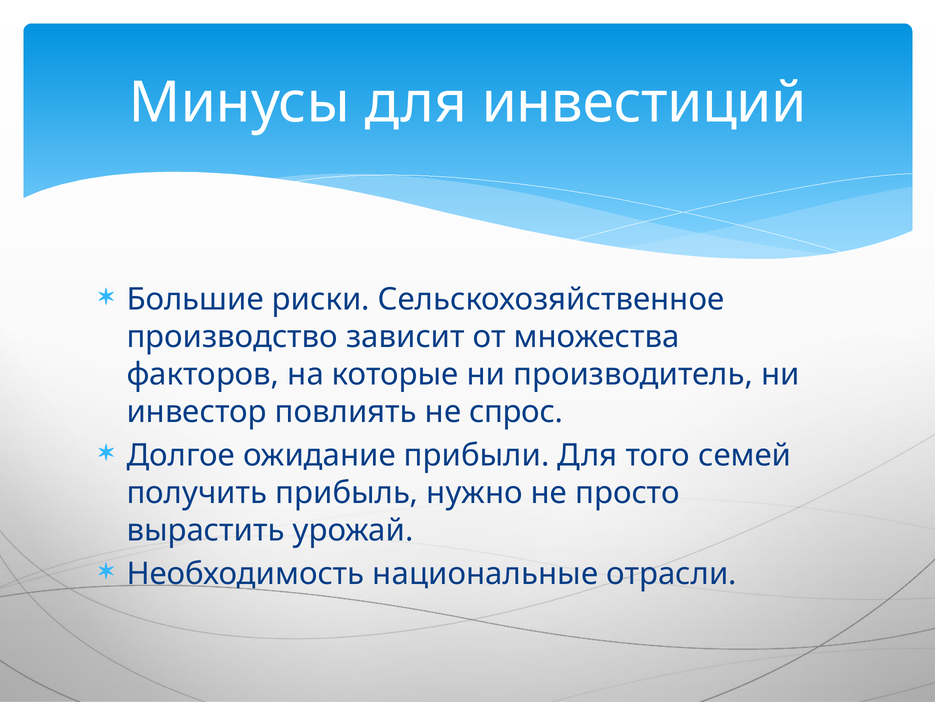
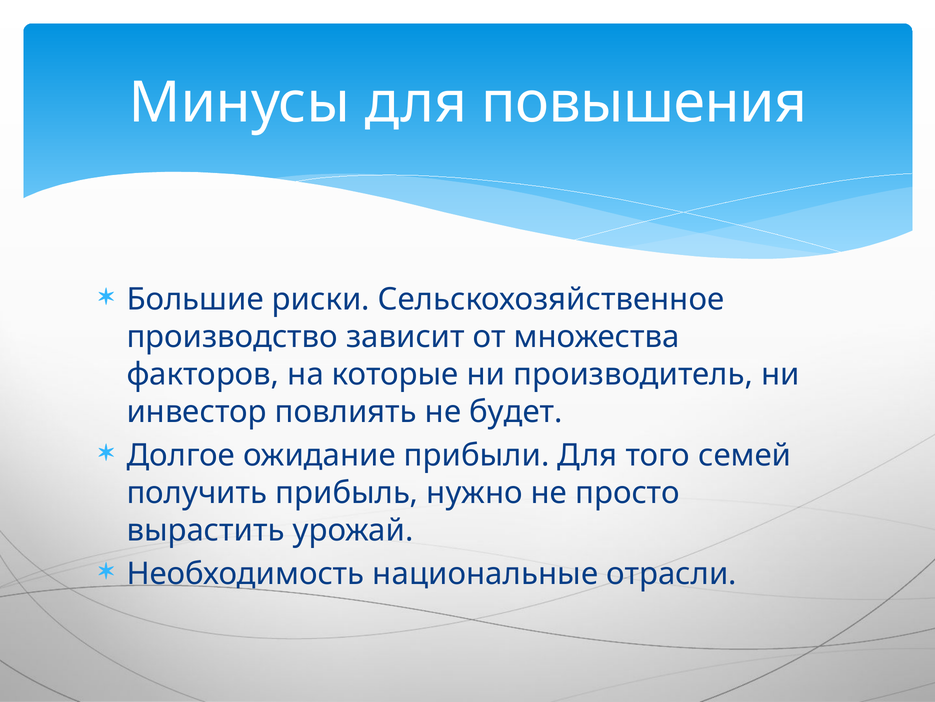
инвестиций: инвестиций -> повышения
спрос: спрос -> будет
